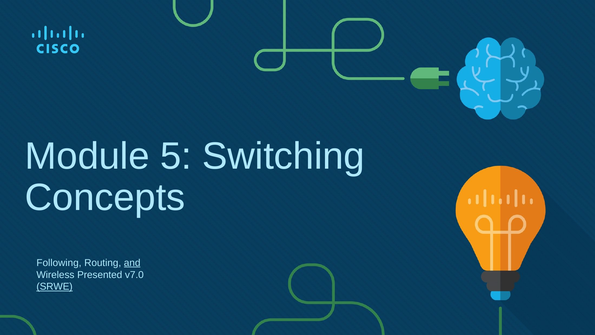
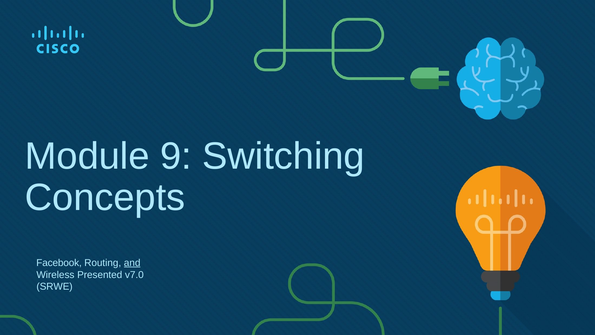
5: 5 -> 9
Following: Following -> Facebook
SRWE underline: present -> none
